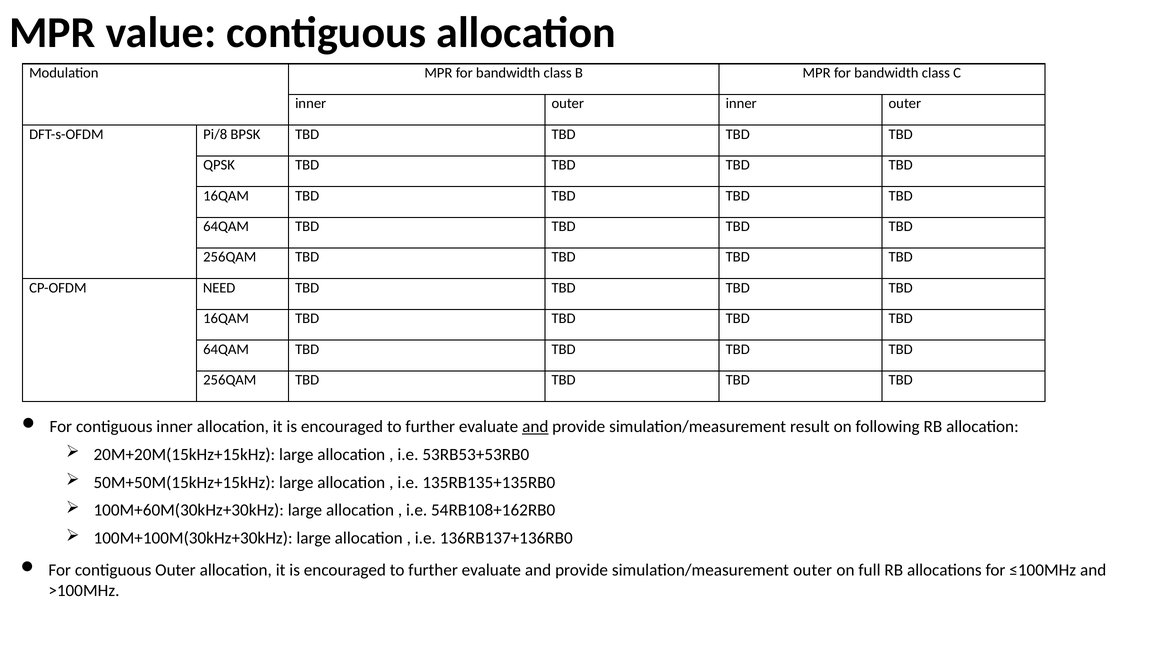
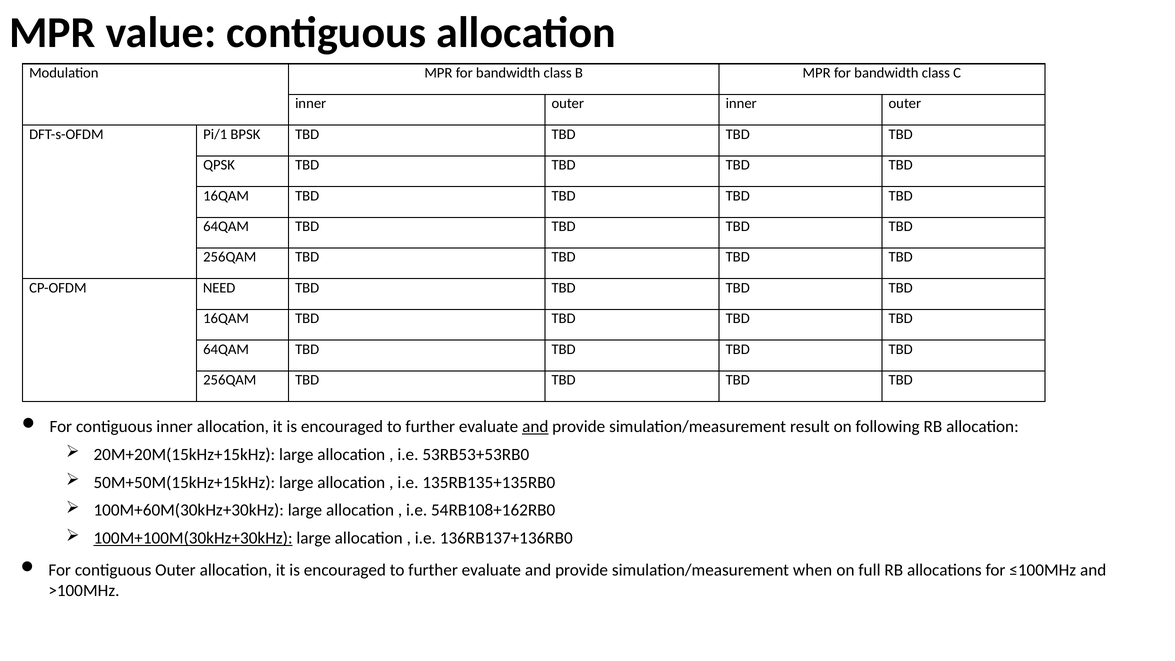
Pi/8: Pi/8 -> Pi/1
100M+100M(30kHz+30kHz underline: none -> present
simulation/measurement outer: outer -> when
